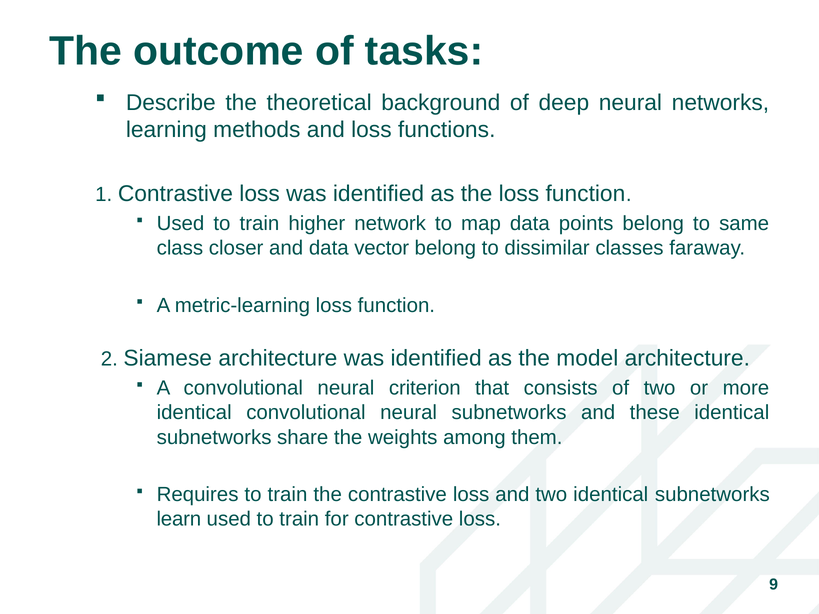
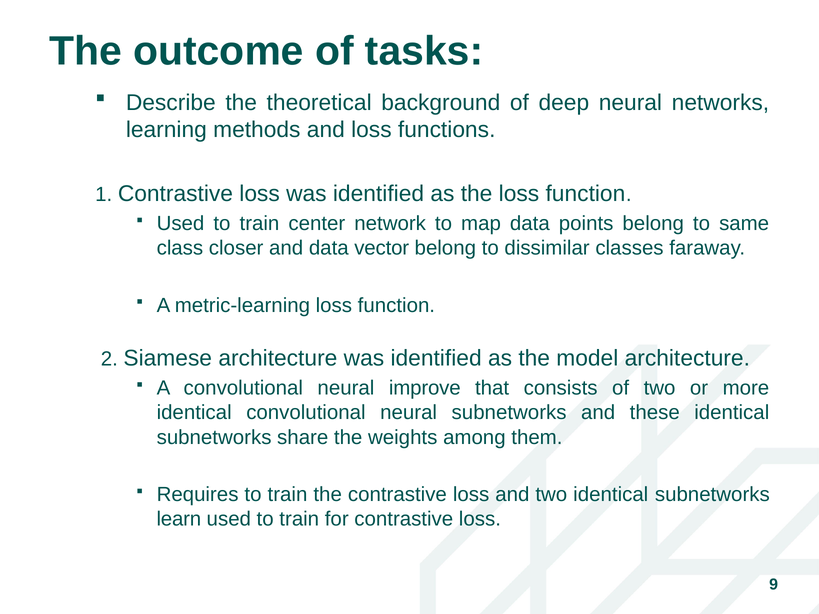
higher: higher -> center
criterion: criterion -> improve
